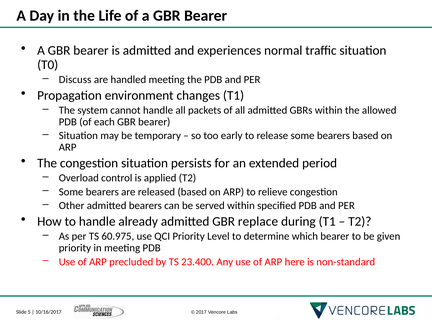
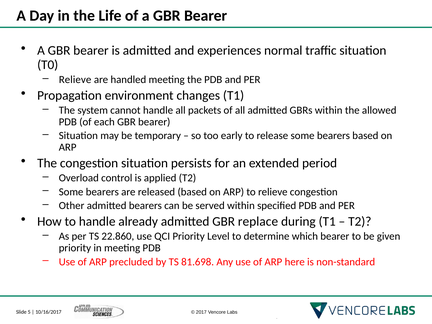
Discuss at (75, 80): Discuss -> Relieve
60.975: 60.975 -> 22.860
23.400: 23.400 -> 81.698
